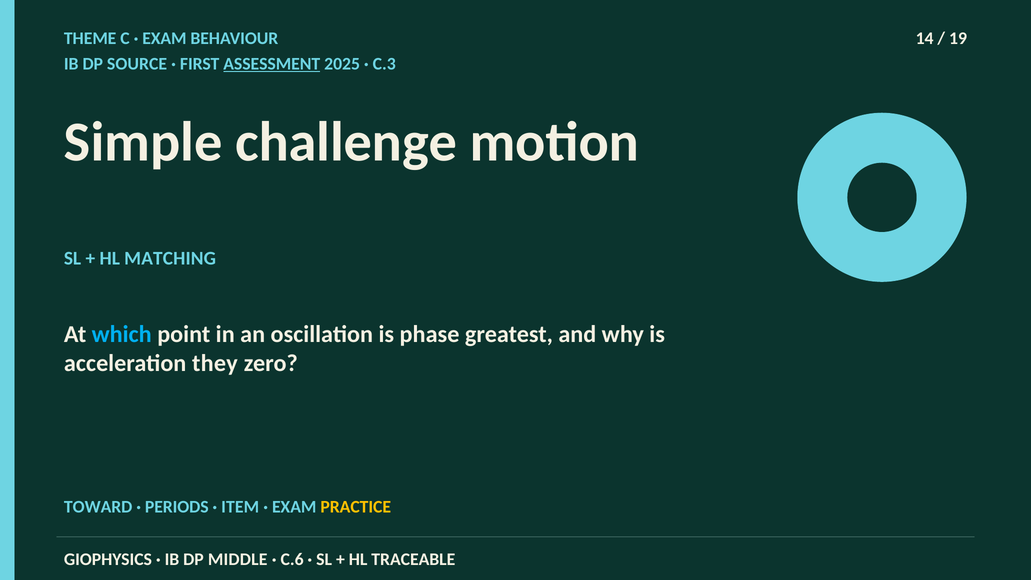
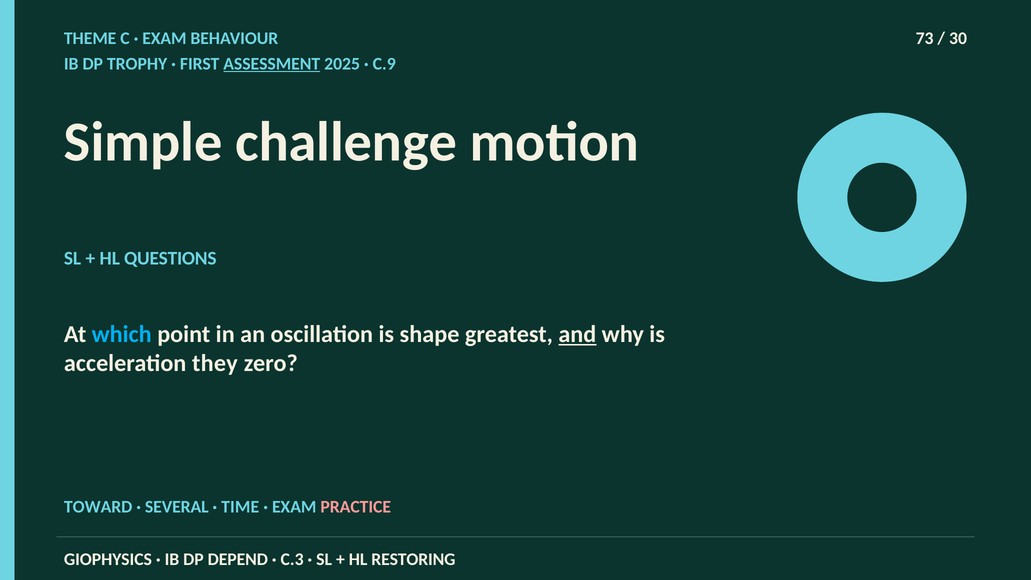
14: 14 -> 73
19: 19 -> 30
SOURCE: SOURCE -> TROPHY
C.3: C.3 -> C.9
MATCHING: MATCHING -> QUESTIONS
phase: phase -> shape
and underline: none -> present
PERIODS: PERIODS -> SEVERAL
ITEM: ITEM -> TIME
PRACTICE colour: yellow -> pink
MIDDLE: MIDDLE -> DEPEND
C.6: C.6 -> C.3
TRACEABLE: TRACEABLE -> RESTORING
